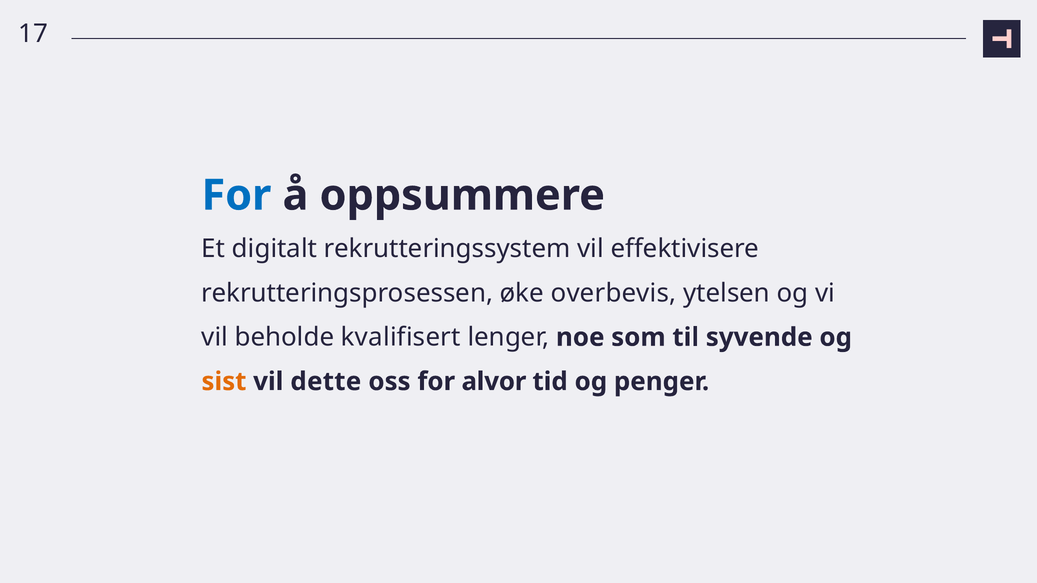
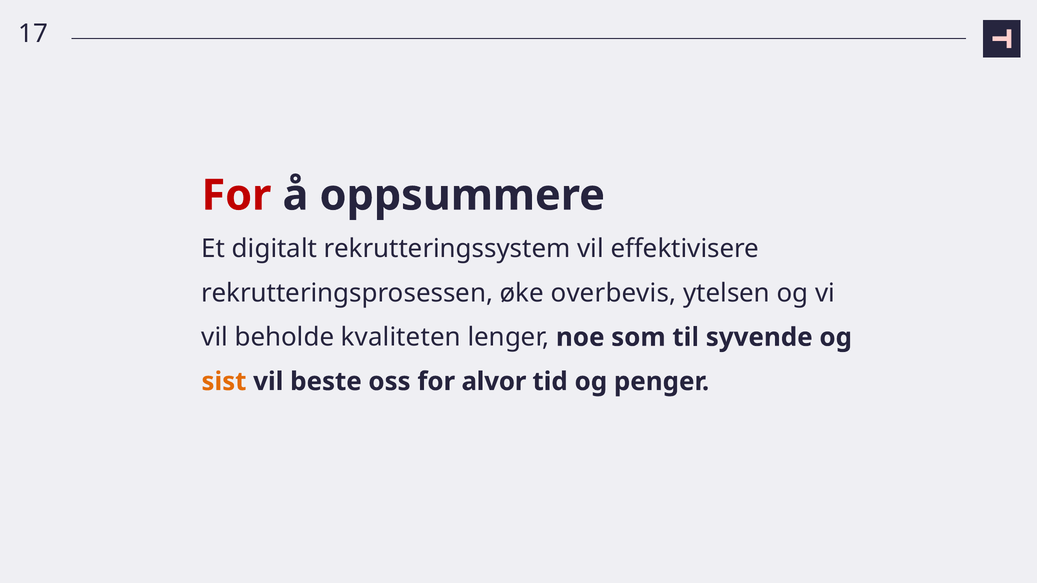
For at (236, 195) colour: blue -> red
kvalifisert: kvalifisert -> kvaliteten
dette: dette -> beste
